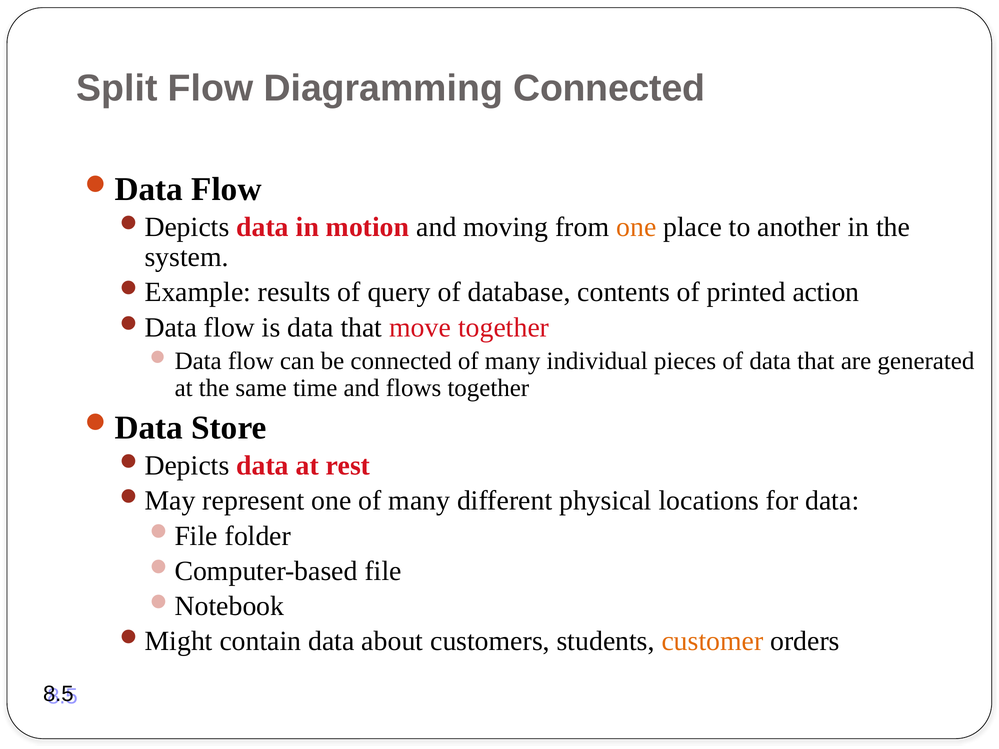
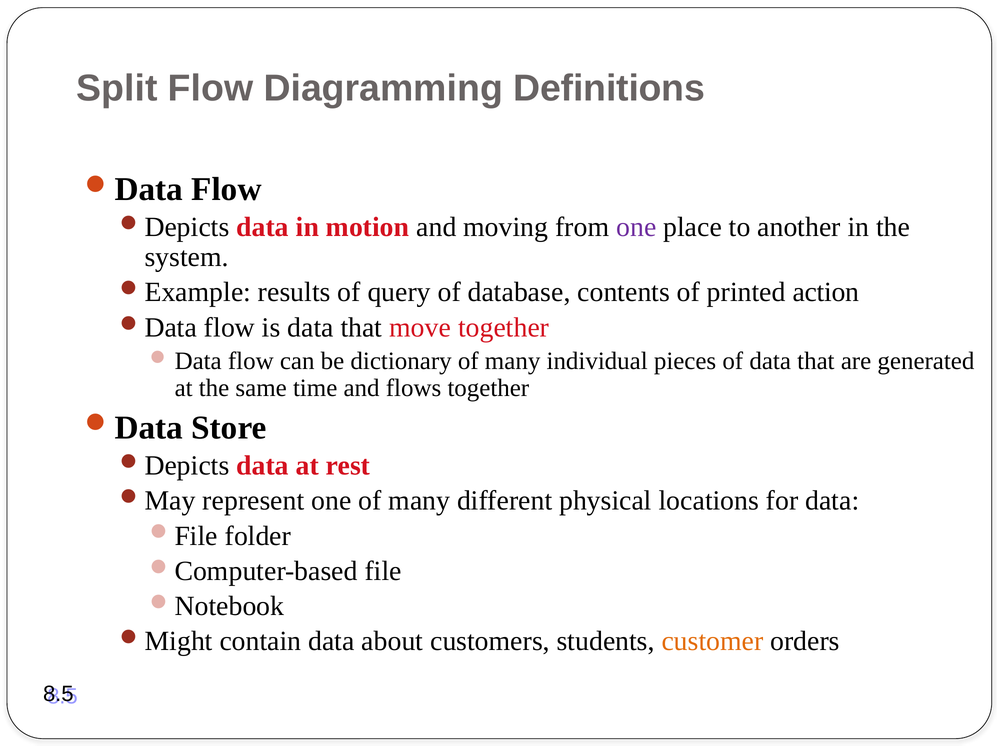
Diagramming Connected: Connected -> Definitions
one at (636, 227) colour: orange -> purple
be connected: connected -> dictionary
